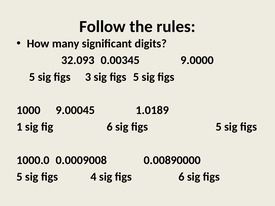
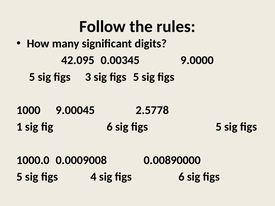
32.093: 32.093 -> 42.095
1.0189: 1.0189 -> 2.5778
